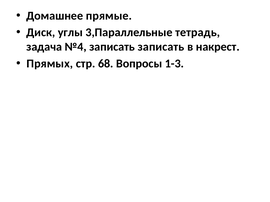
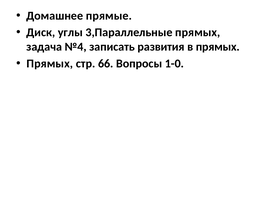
3,Параллельные тетрадь: тетрадь -> прямых
записать записать: записать -> развития
в накрест: накрест -> прямых
68: 68 -> 66
1-3: 1-3 -> 1-0
